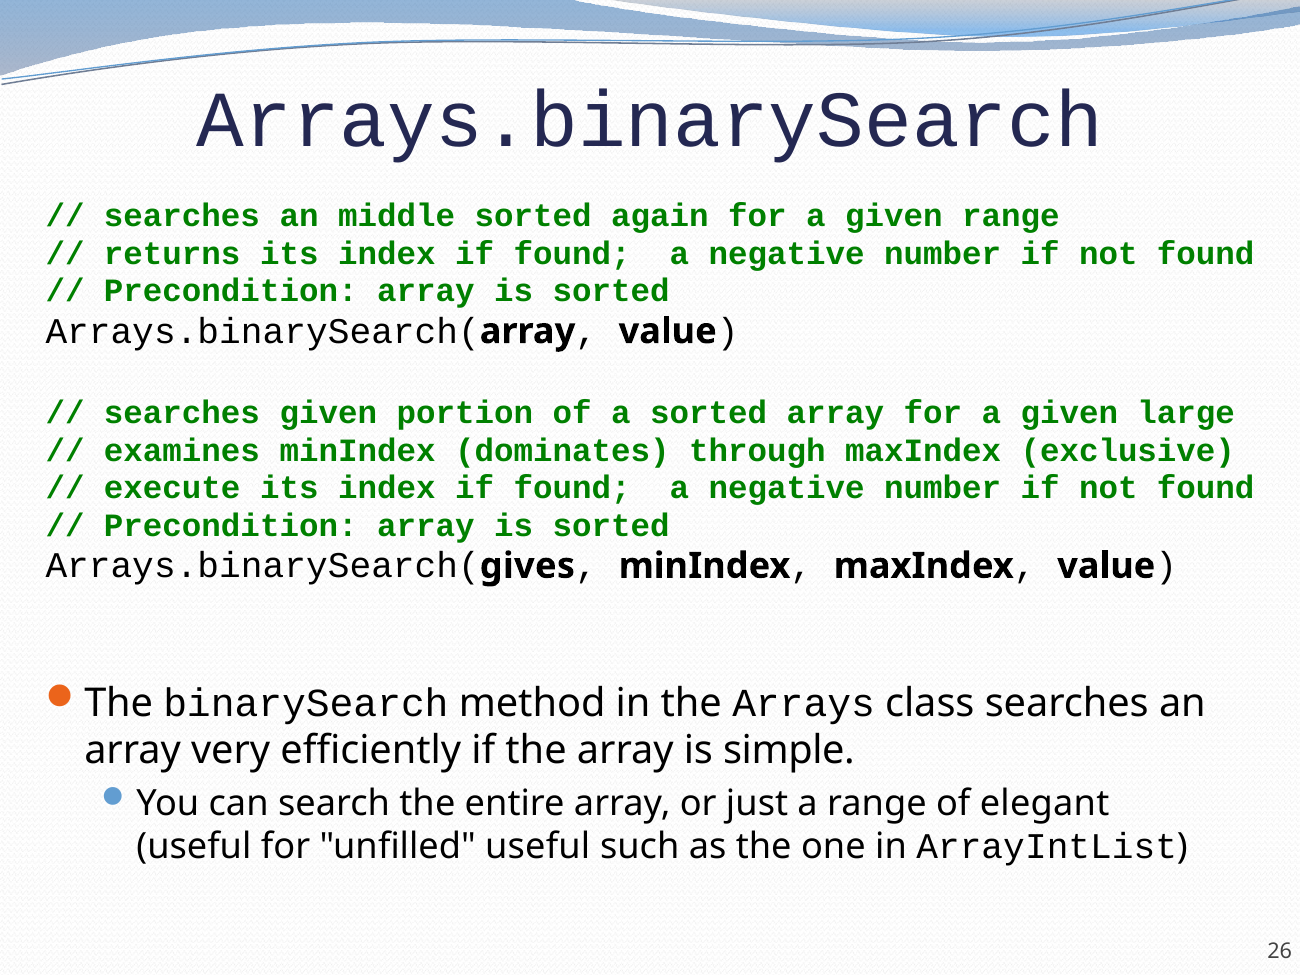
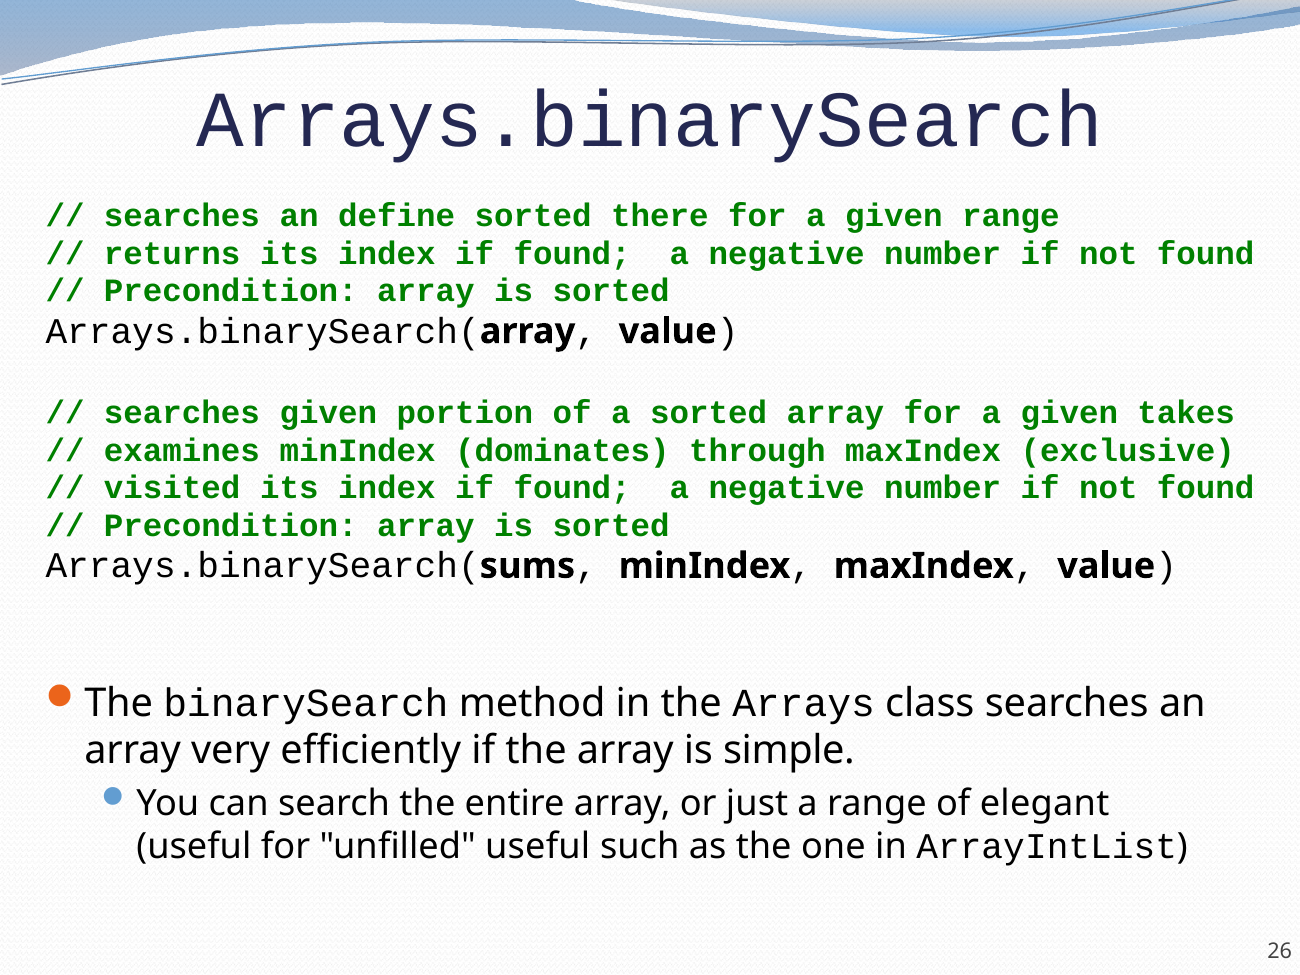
middle: middle -> define
again: again -> there
large: large -> takes
execute: execute -> visited
gives: gives -> sums
